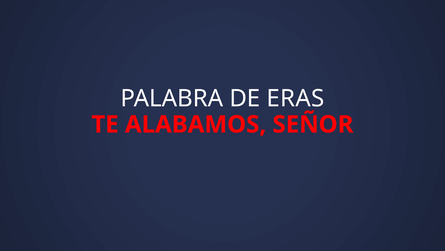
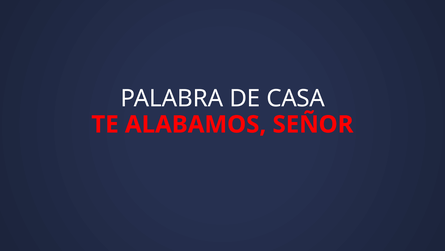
ERAS: ERAS -> CASA
